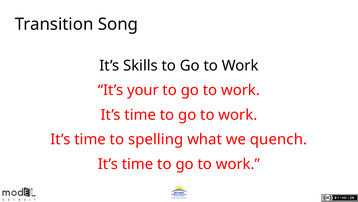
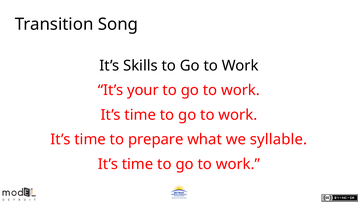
spelling: spelling -> prepare
quench: quench -> syllable
